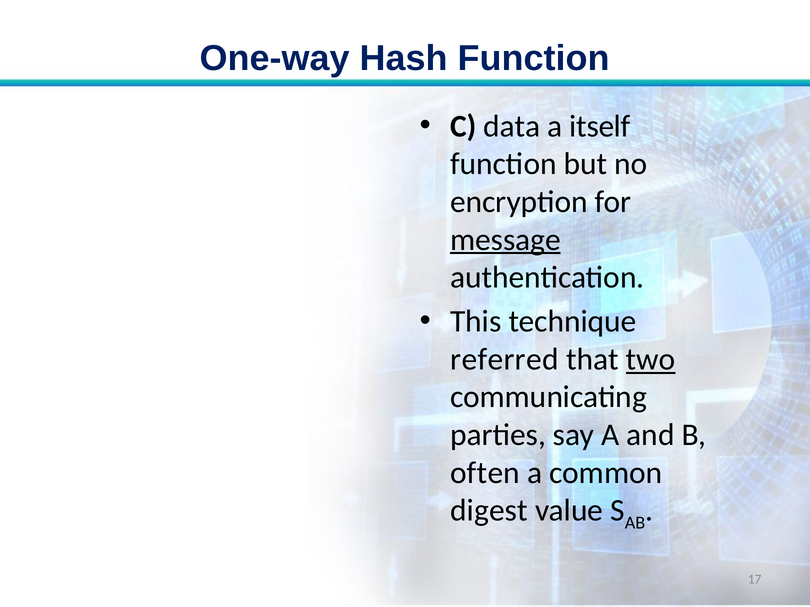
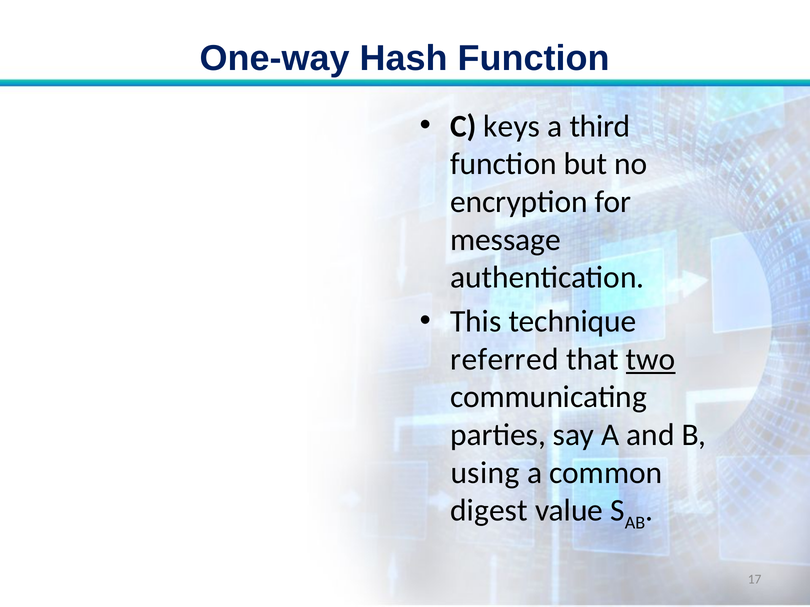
data: data -> keys
itself: itself -> third
message underline: present -> none
often: often -> using
